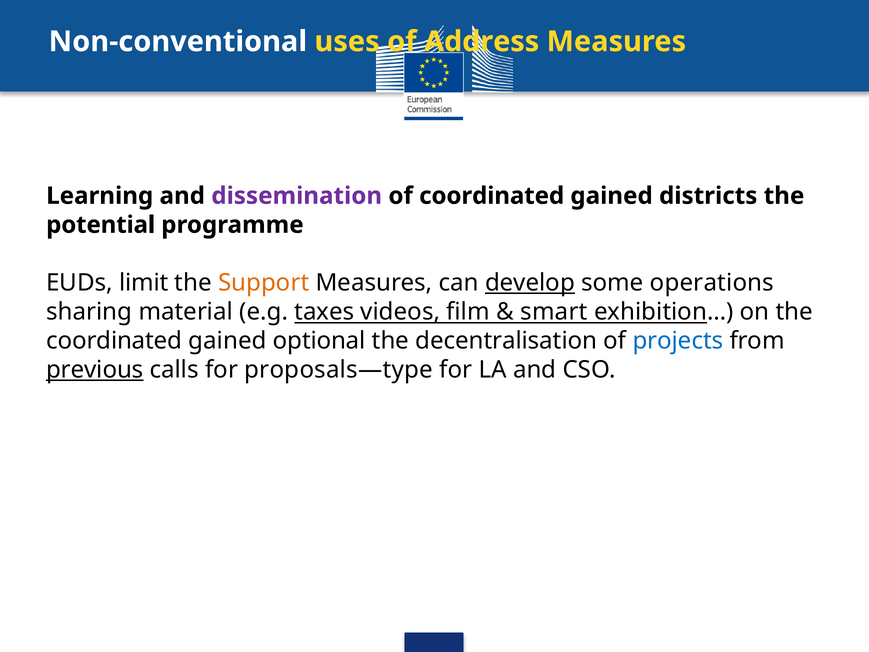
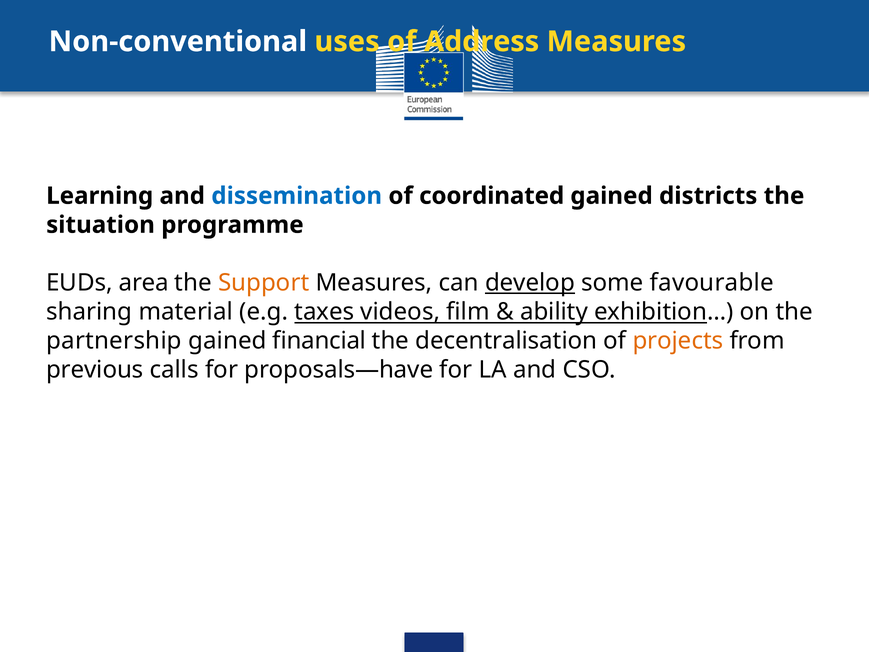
dissemination colour: purple -> blue
potential: potential -> situation
limit: limit -> area
operations: operations -> favourable
smart: smart -> ability
coordinated at (114, 341): coordinated -> partnership
optional: optional -> financial
projects colour: blue -> orange
previous underline: present -> none
proposals—type: proposals—type -> proposals—have
